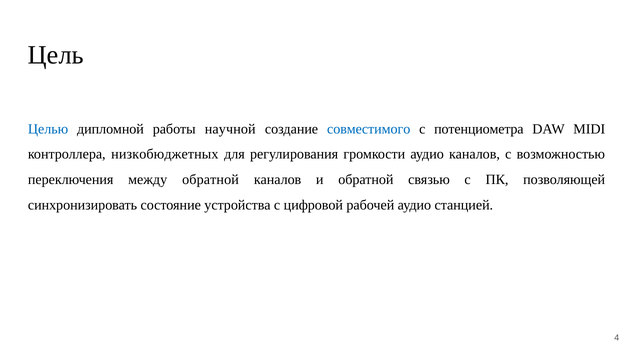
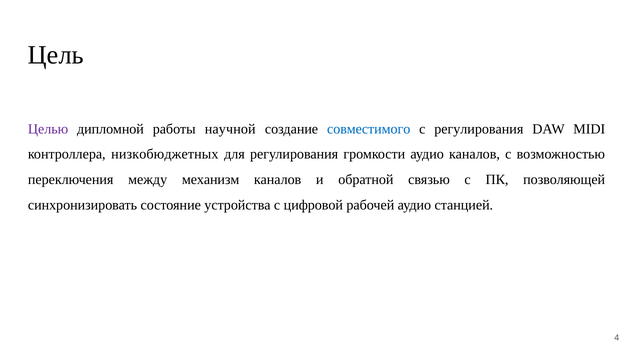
Целью colour: blue -> purple
с потенциометра: потенциометра -> регулирования
между обратной: обратной -> механизм
